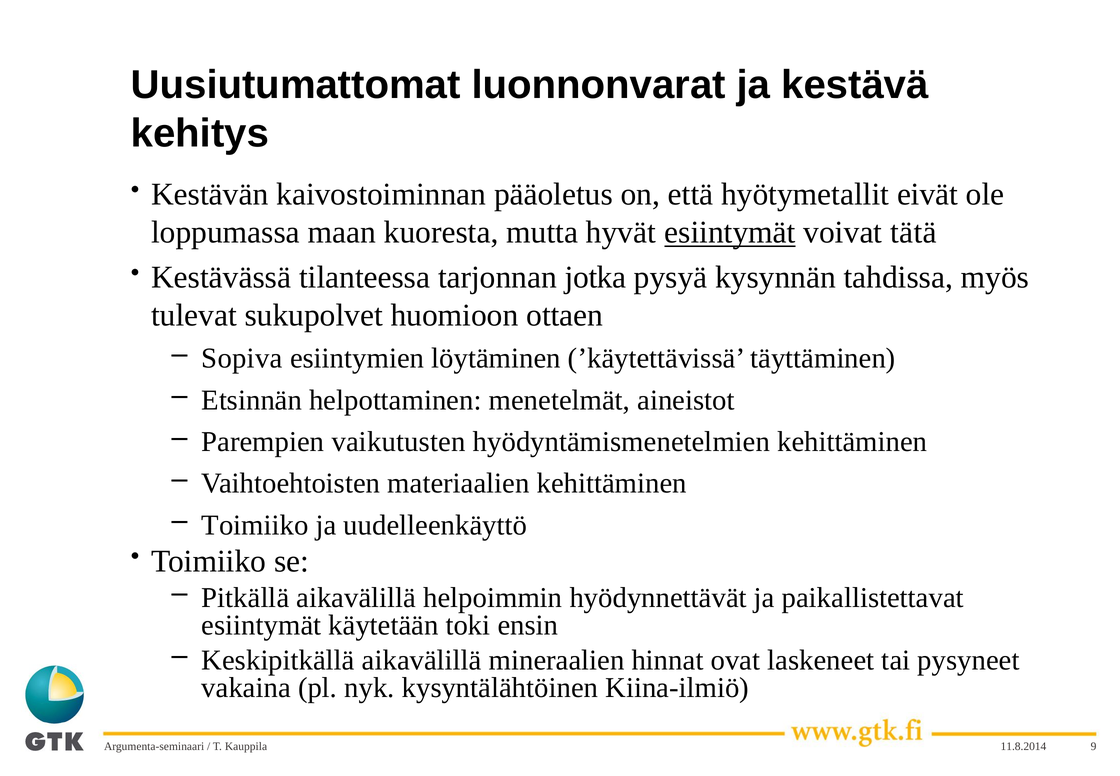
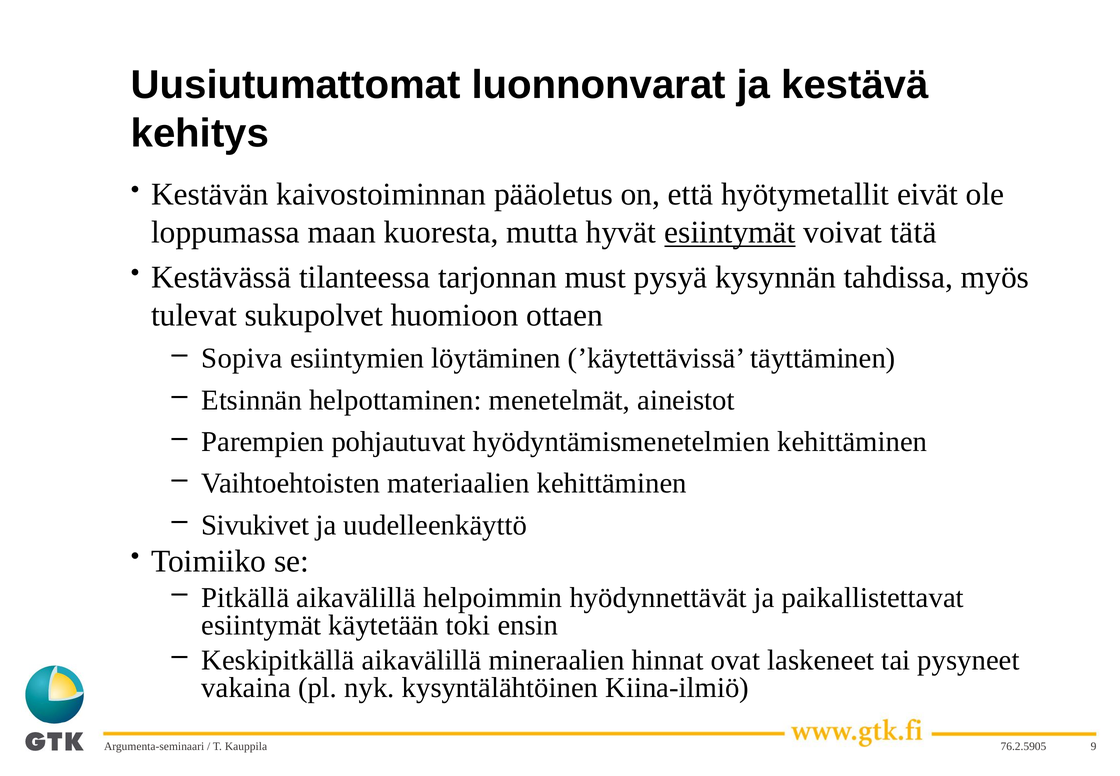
jotka: jotka -> must
vaikutusten: vaikutusten -> pohjautuvat
Toimiiko at (255, 525): Toimiiko -> Sivukivet
11.8.2014: 11.8.2014 -> 76.2.5905
